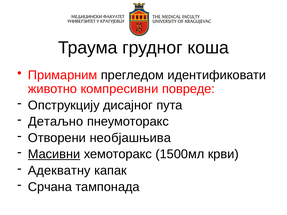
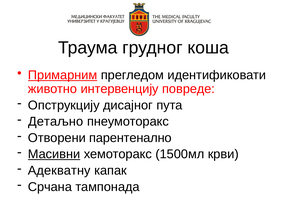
Примарним underline: none -> present
компресивни: компресивни -> интервенцију
необјашњива: необјашњива -> парентенално
